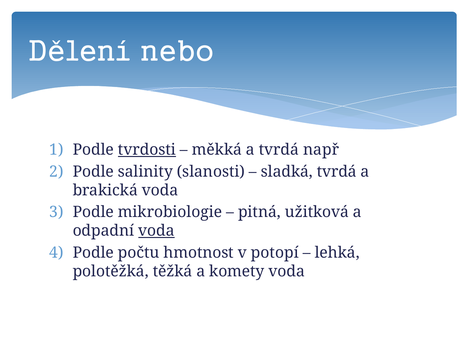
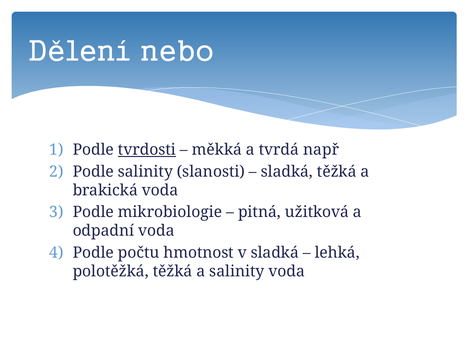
sladká tvrdá: tvrdá -> těžká
voda at (156, 231) underline: present -> none
v potopí: potopí -> sladká
a komety: komety -> salinity
